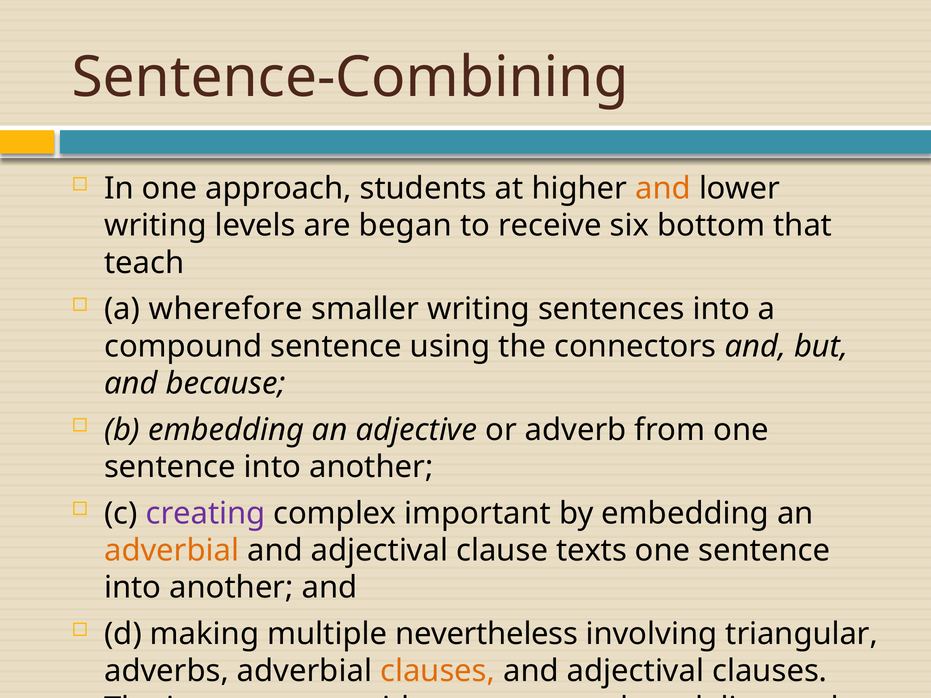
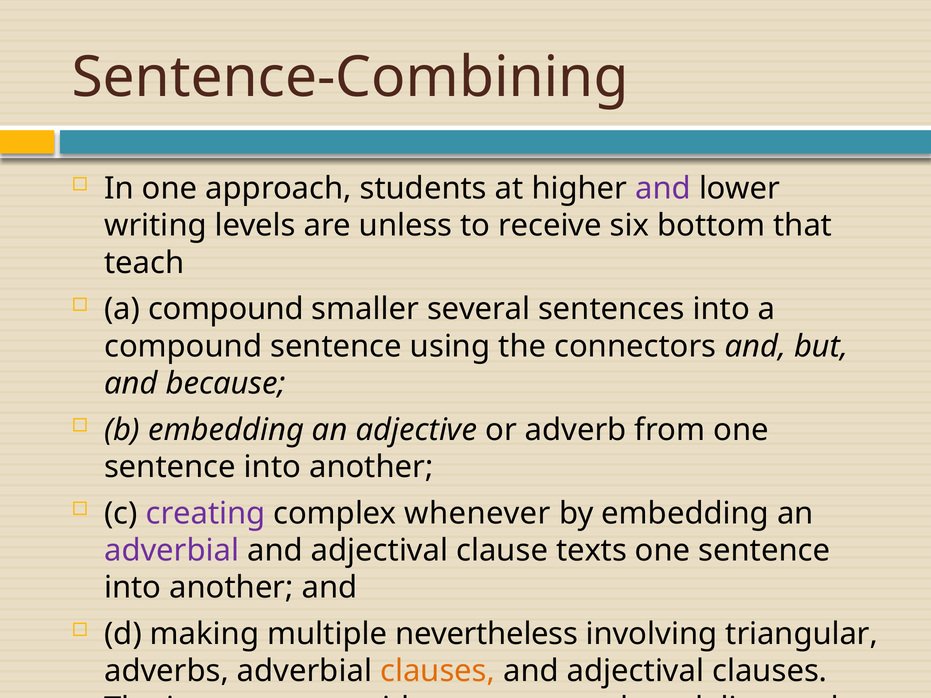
and at (663, 188) colour: orange -> purple
began: began -> unless
wherefore at (226, 309): wherefore -> compound
smaller writing: writing -> several
important: important -> whenever
adverbial at (172, 551) colour: orange -> purple
